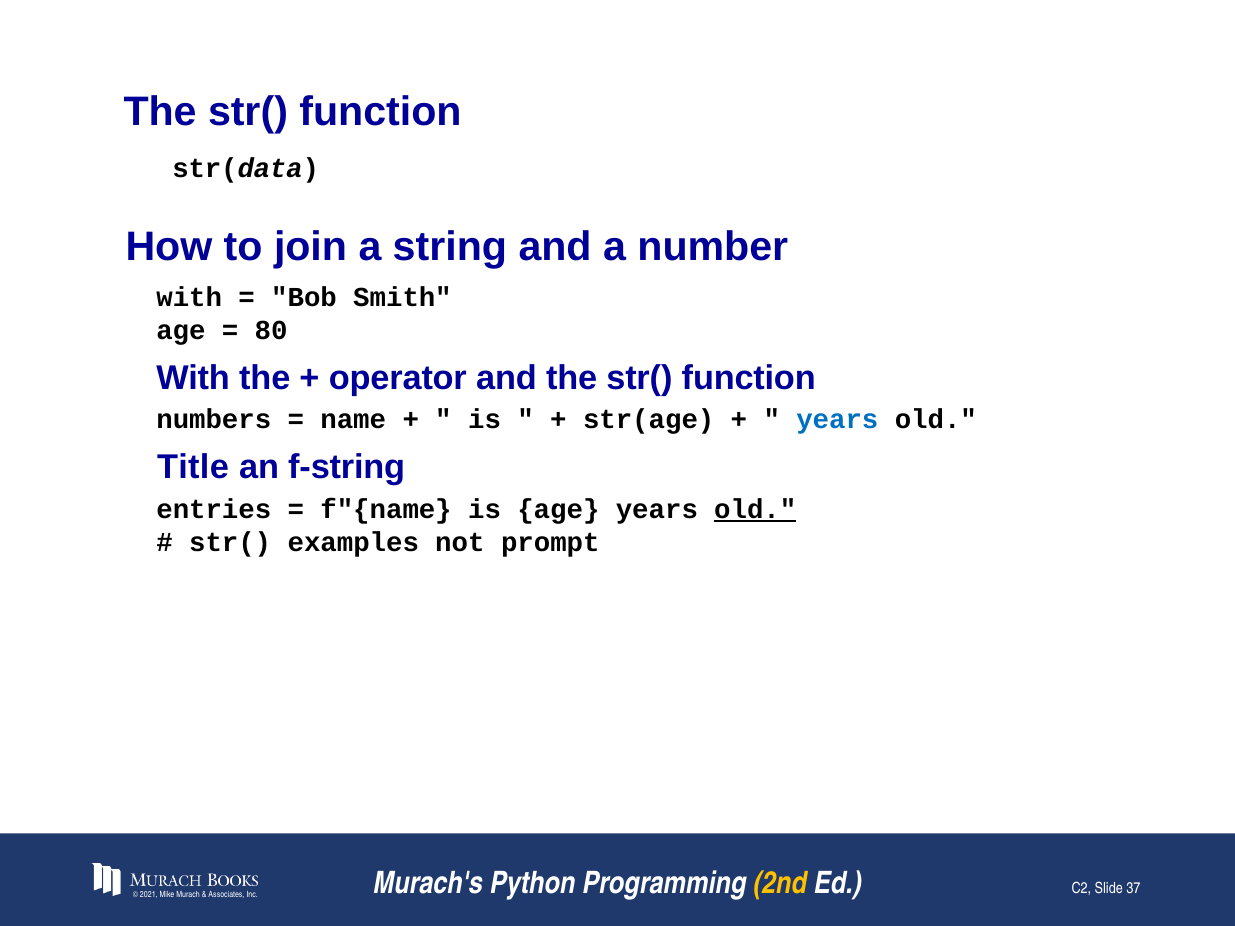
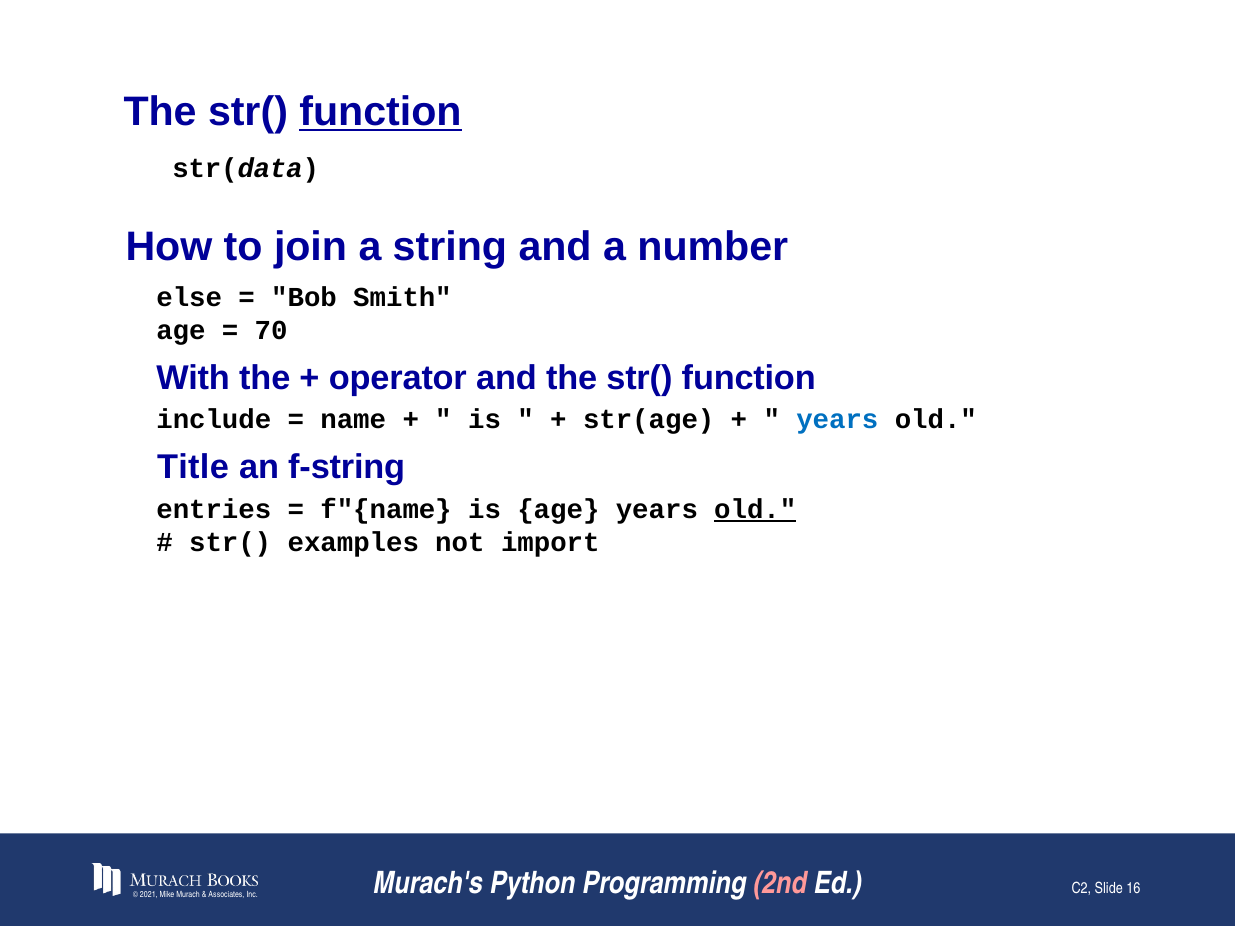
function at (380, 112) underline: none -> present
with at (189, 297): with -> else
80: 80 -> 70
numbers: numbers -> include
prompt: prompt -> import
2nd colour: yellow -> pink
37: 37 -> 16
